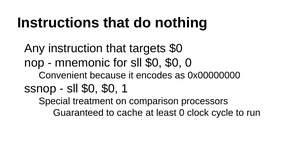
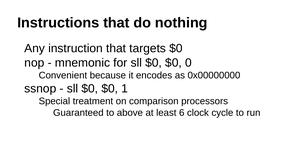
cache: cache -> above
least 0: 0 -> 6
